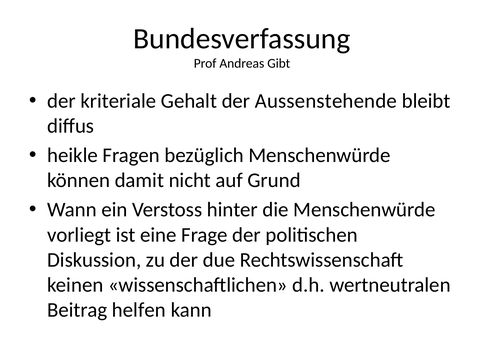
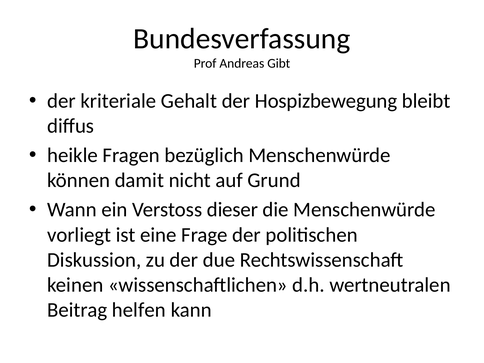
Aussenstehende: Aussenstehende -> Hospizbewegung
hinter: hinter -> dieser
